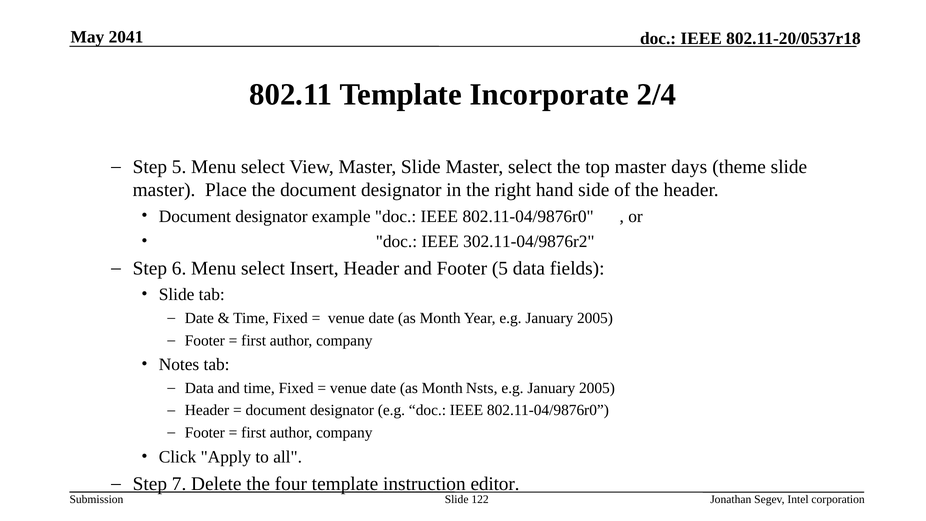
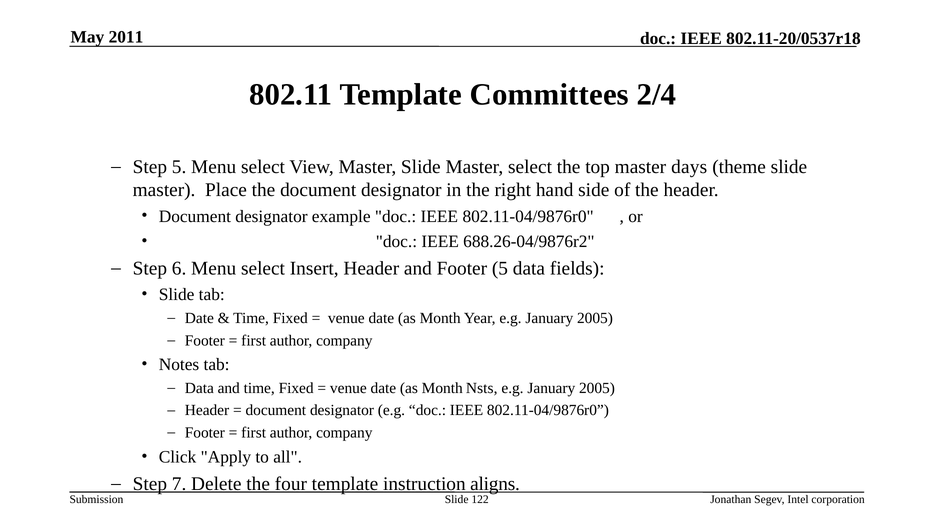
2041: 2041 -> 2011
Incorporate: Incorporate -> Committees
302.11-04/9876r2: 302.11-04/9876r2 -> 688.26-04/9876r2
editor: editor -> aligns
